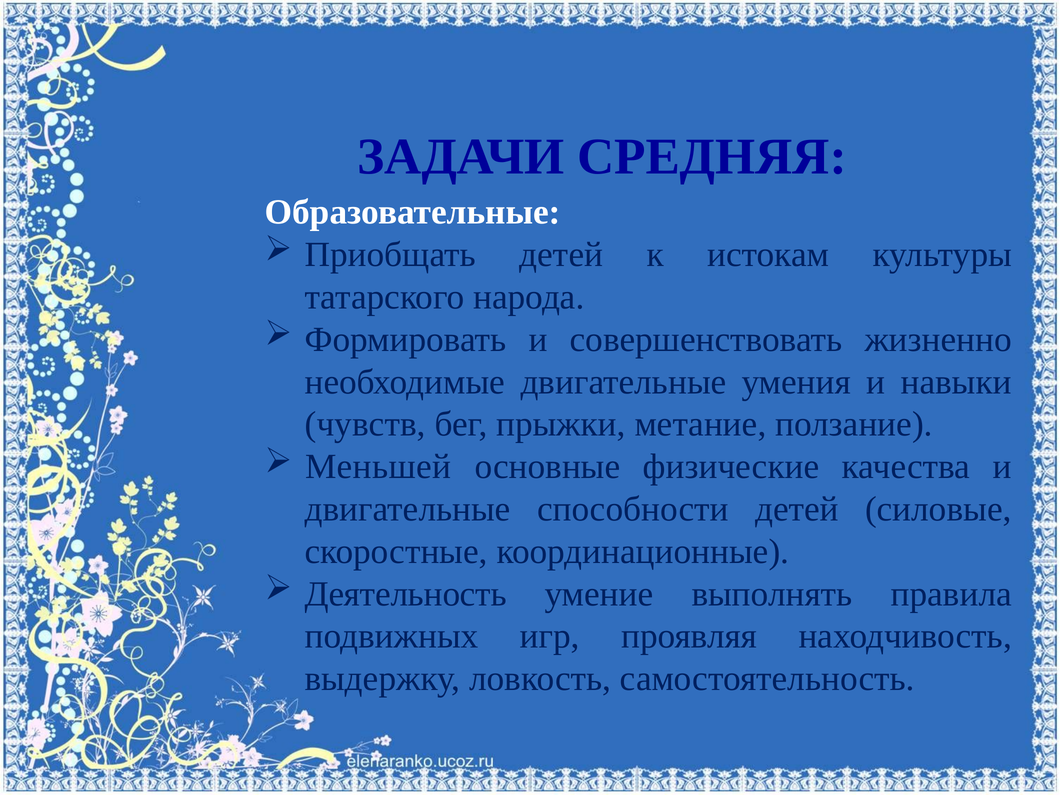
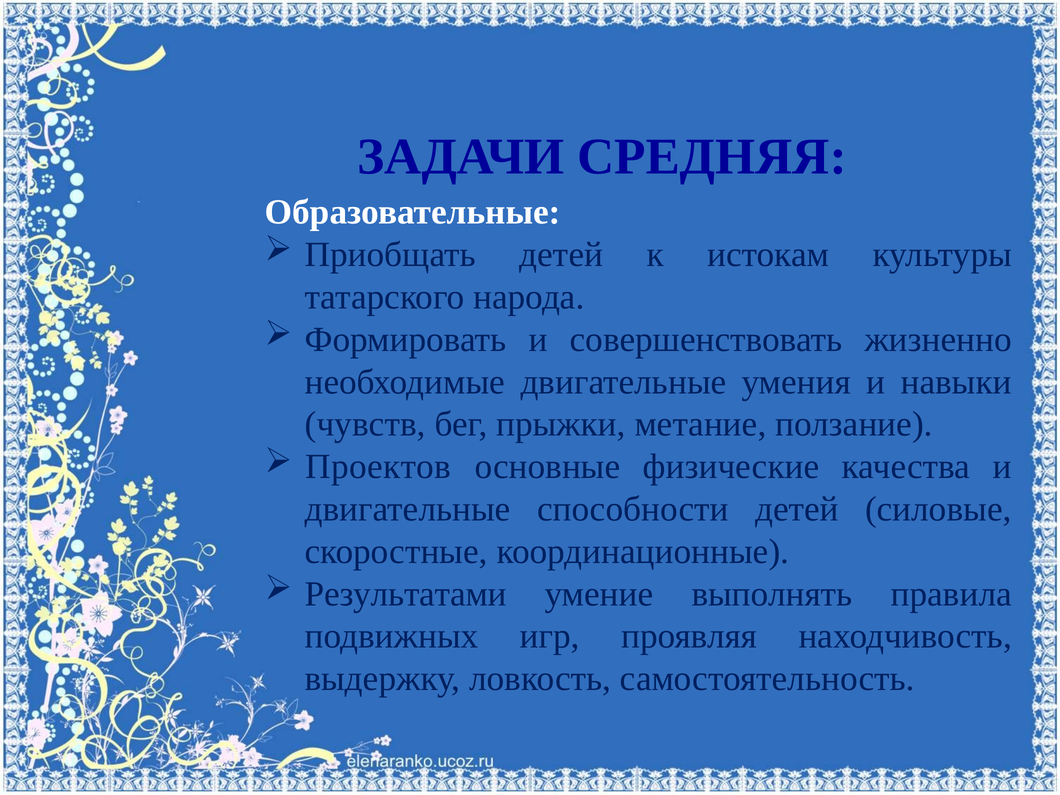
Меньшей: Меньшей -> Проектов
Деятельность: Деятельность -> Результатами
